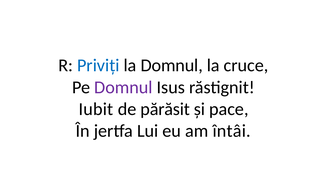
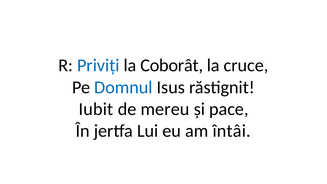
la Domnul: Domnul -> Coborât
Domnul at (123, 87) colour: purple -> blue
părăsit: părăsit -> mereu
